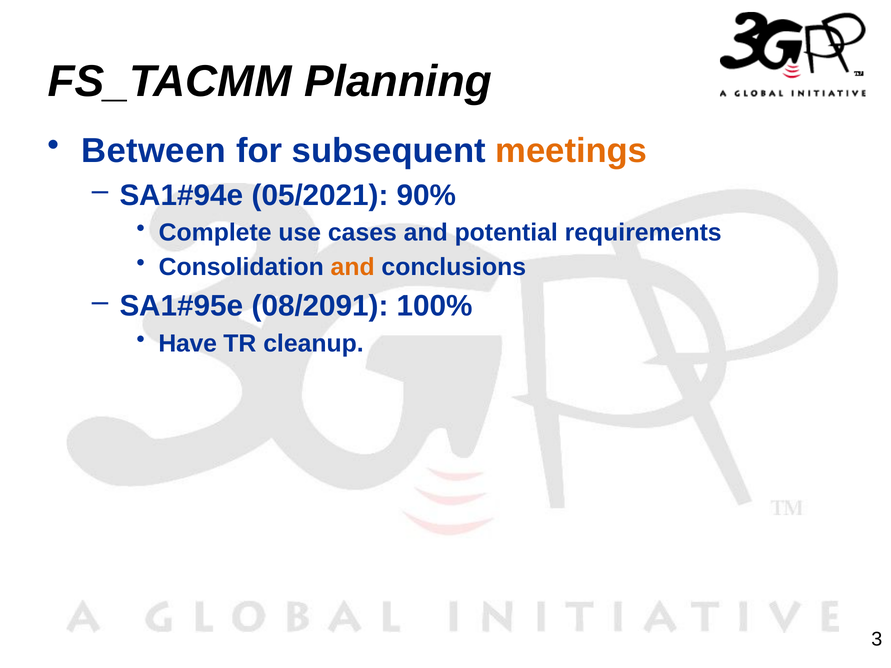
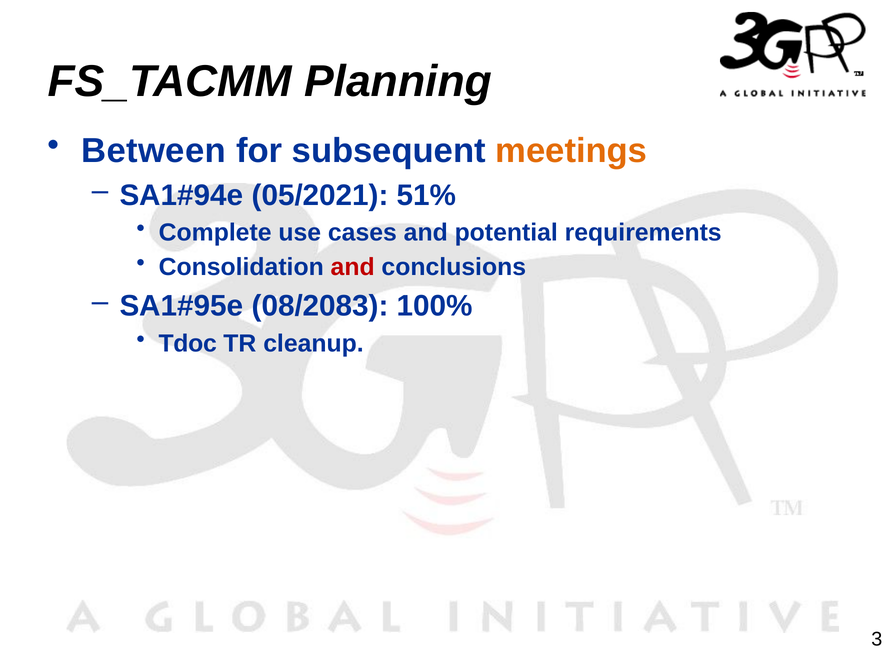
90%: 90% -> 51%
and at (353, 267) colour: orange -> red
08/2091: 08/2091 -> 08/2083
Have: Have -> Tdoc
